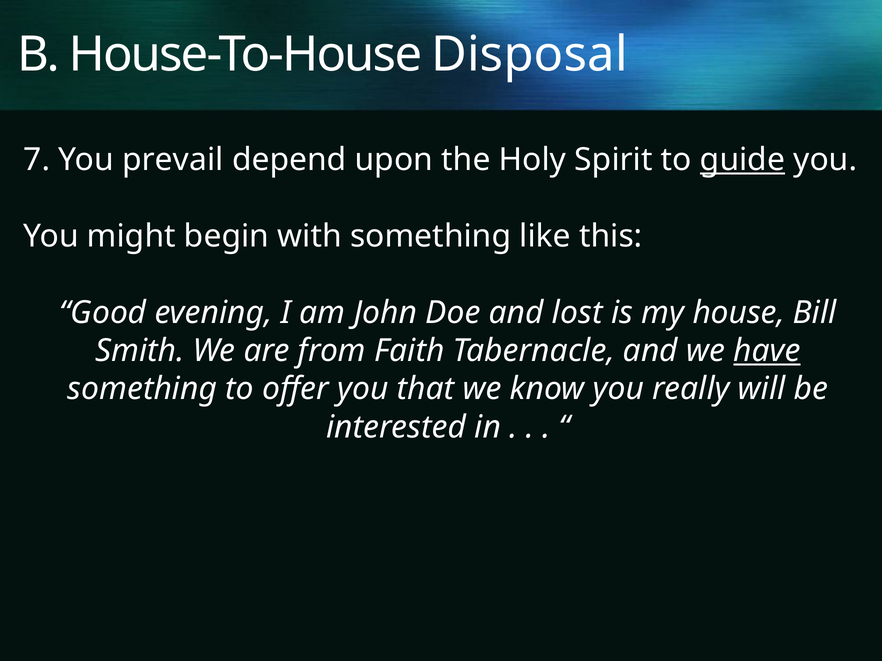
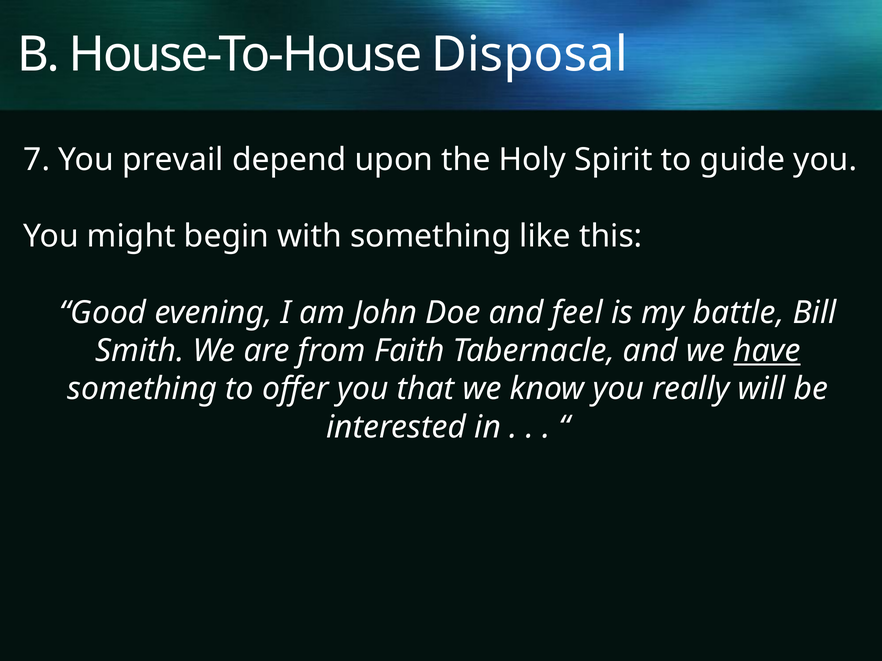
guide underline: present -> none
lost: lost -> feel
house: house -> battle
